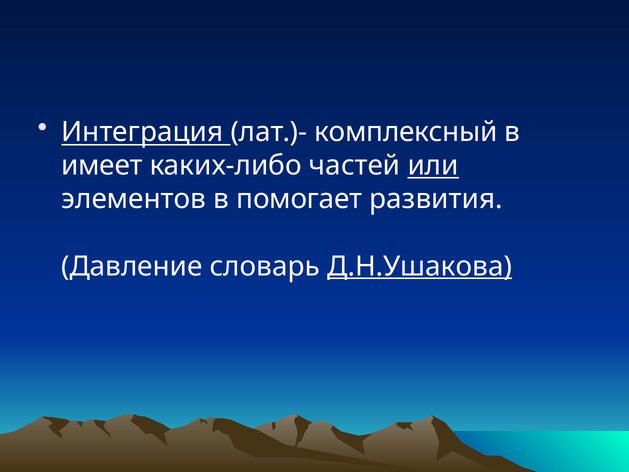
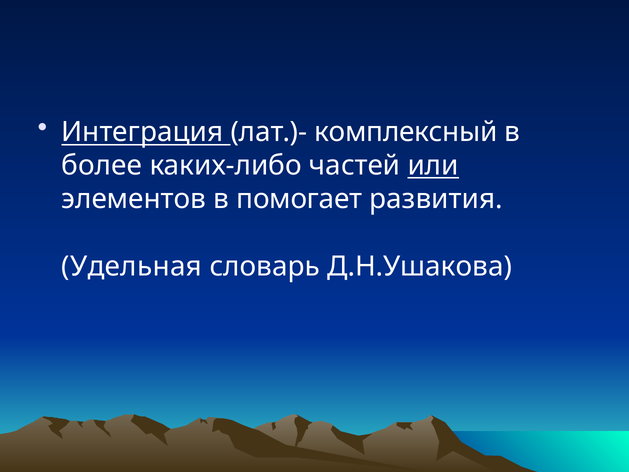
имеет: имеет -> более
Давление: Давление -> Удельная
Д.Н.Ушакова underline: present -> none
